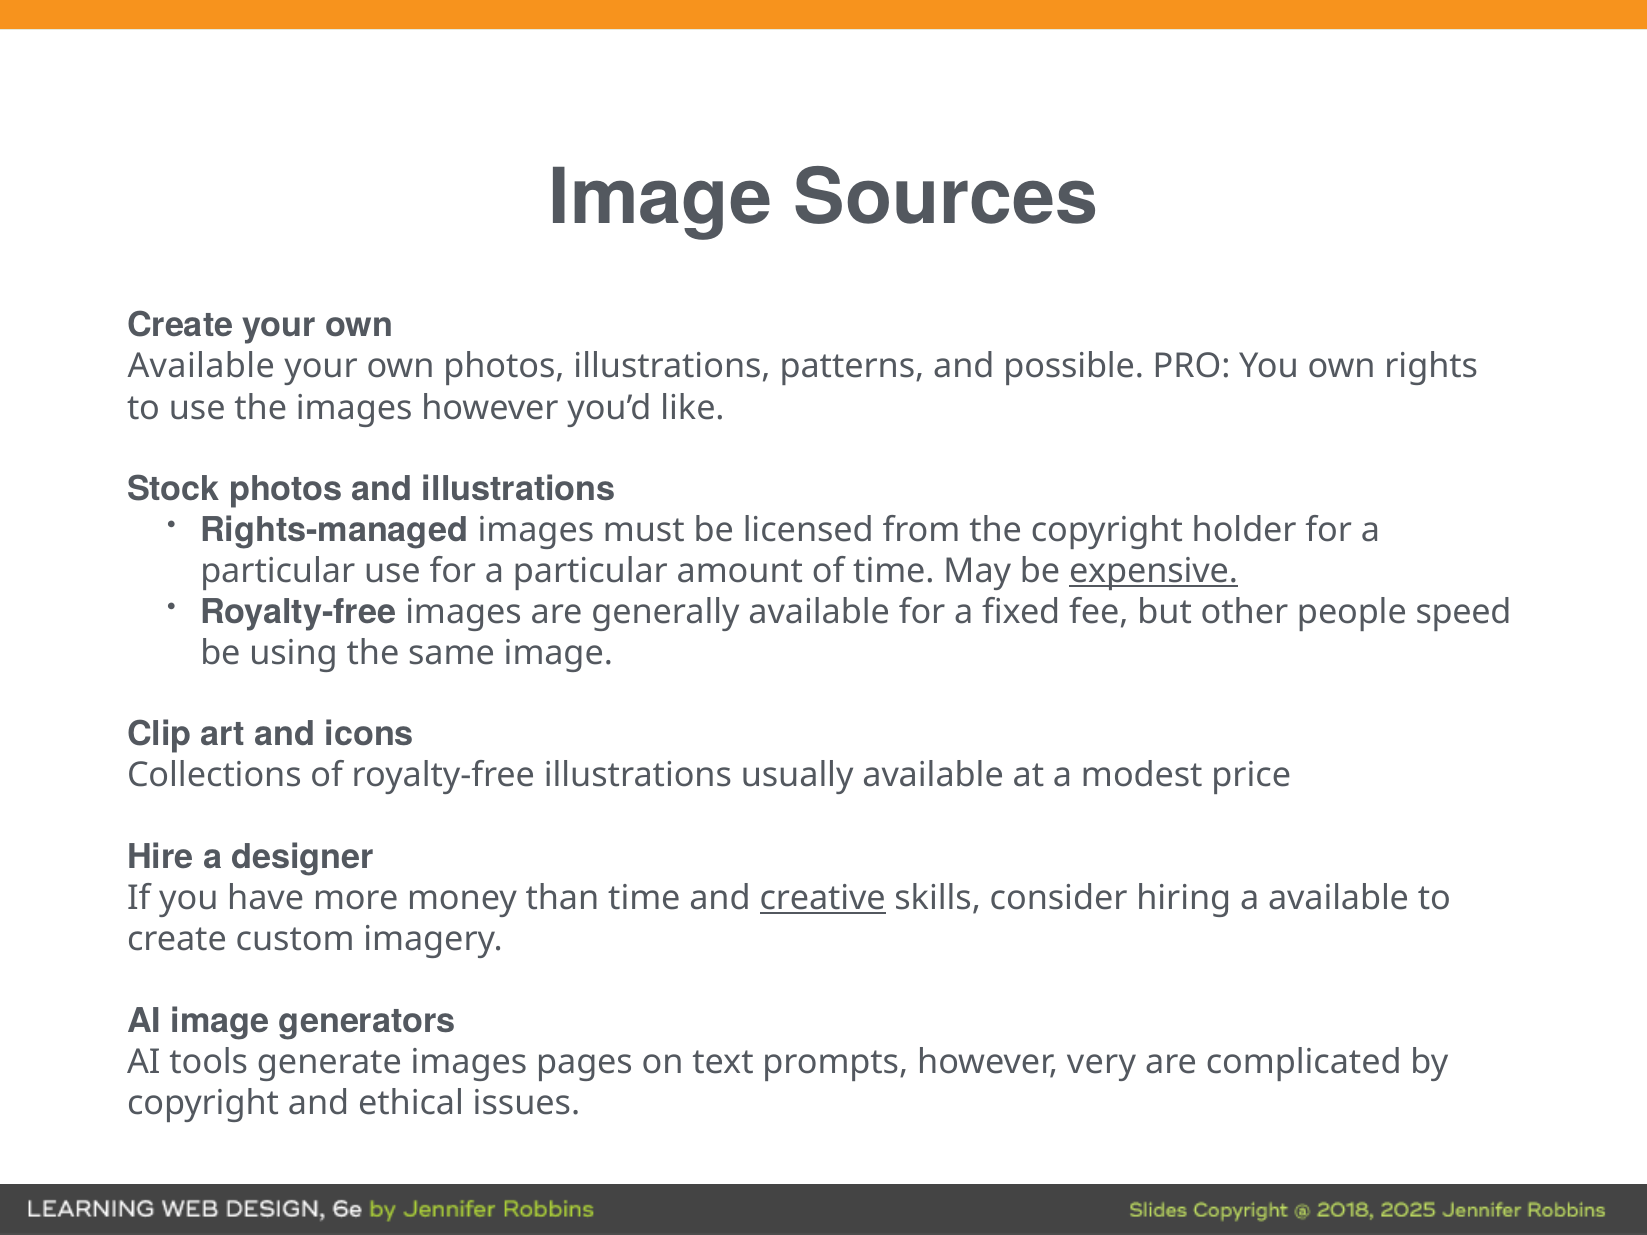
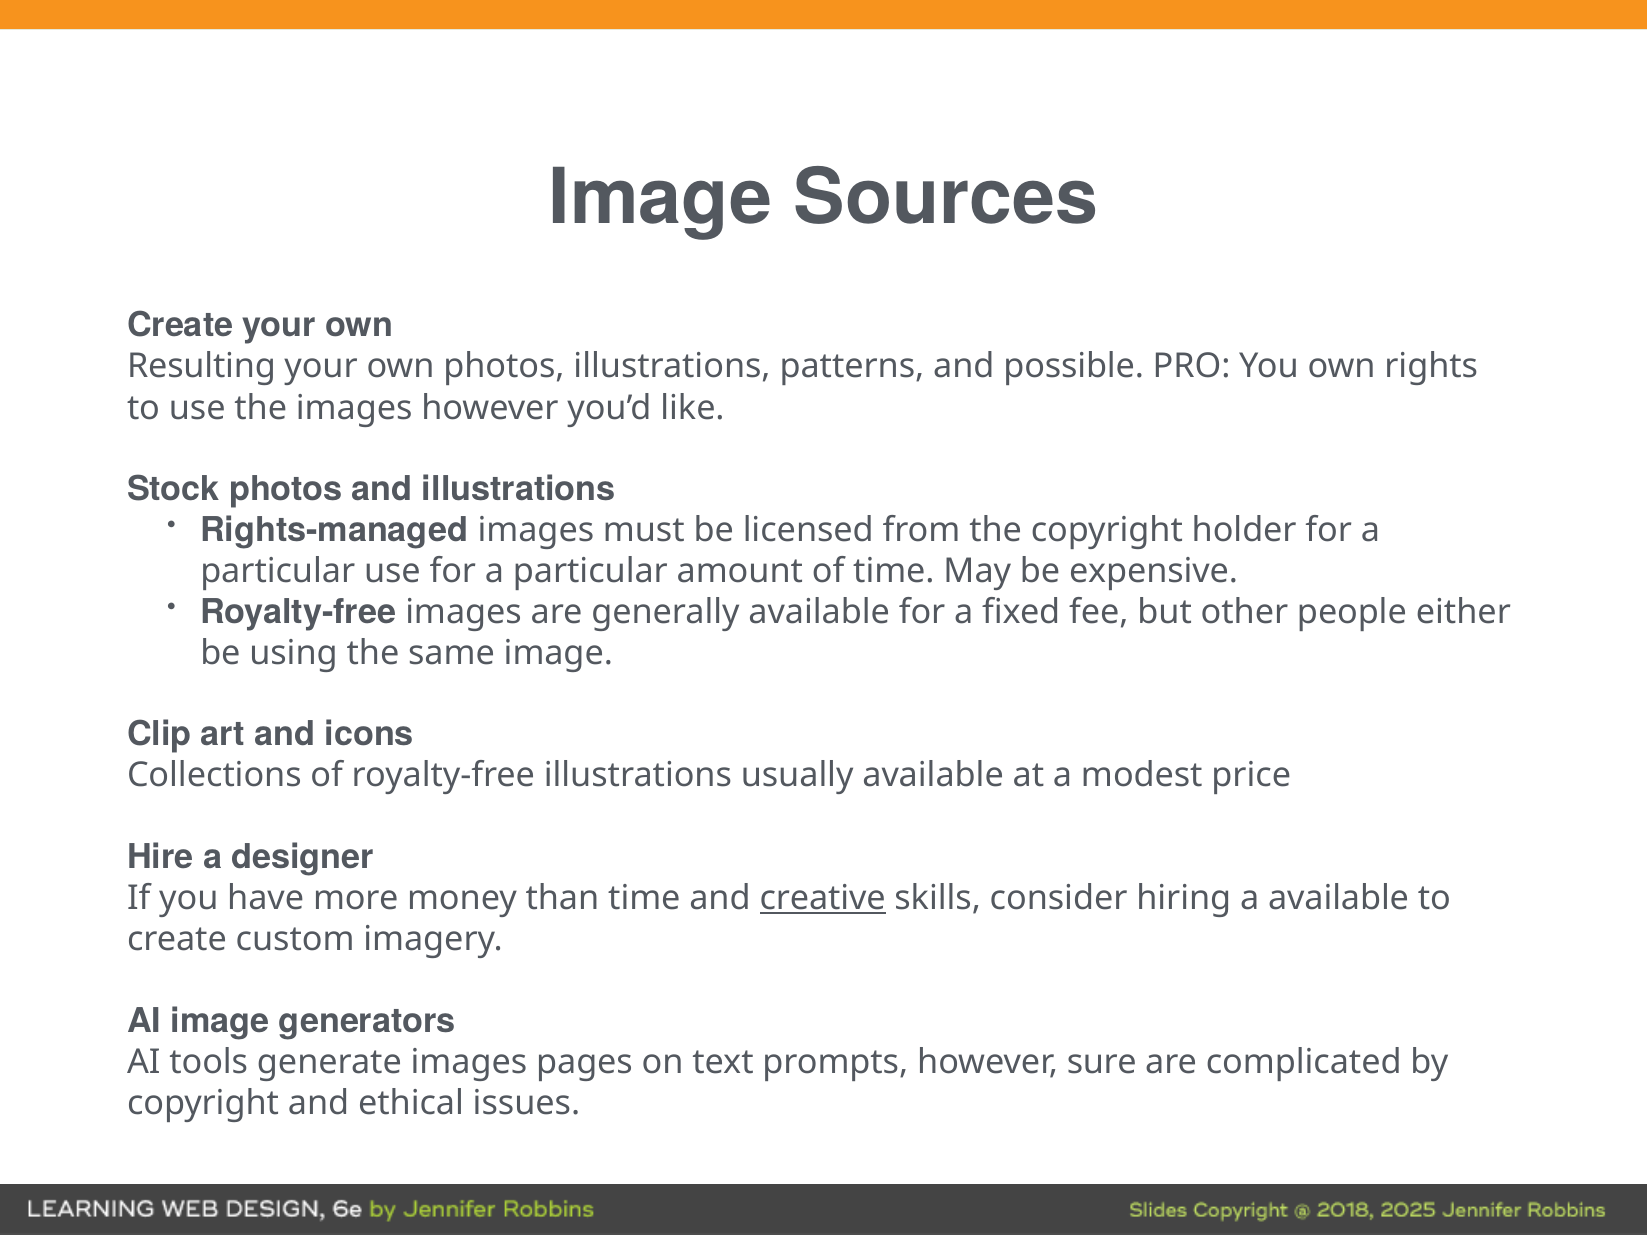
Available at (201, 367): Available -> Resulting
expensive underline: present -> none
speed: speed -> either
very: very -> sure
